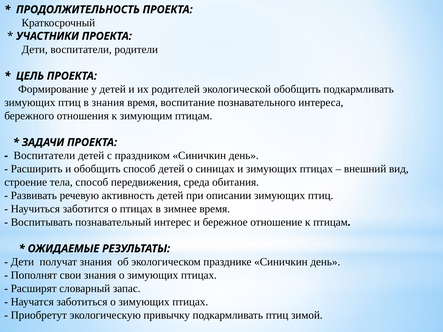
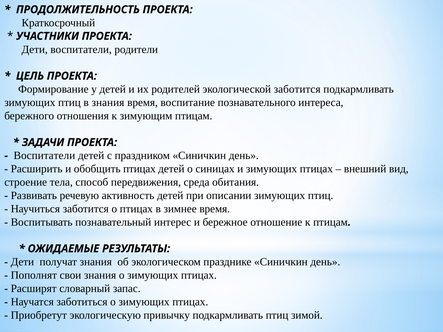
экологической обобщить: обобщить -> заботится
обобщить способ: способ -> птицах
